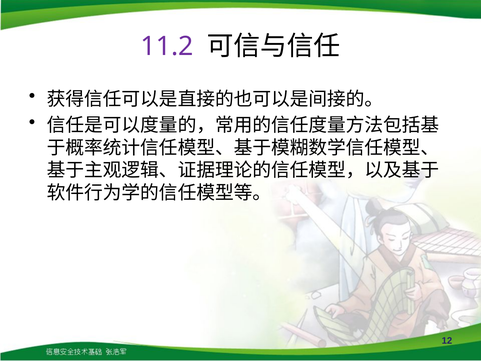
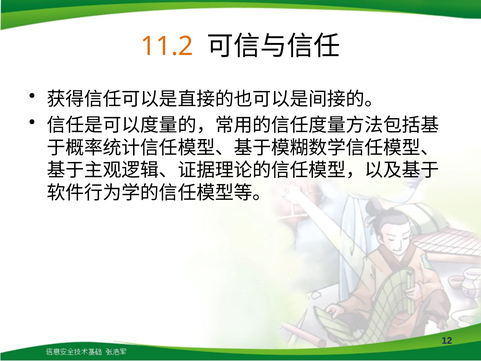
11.2 colour: purple -> orange
